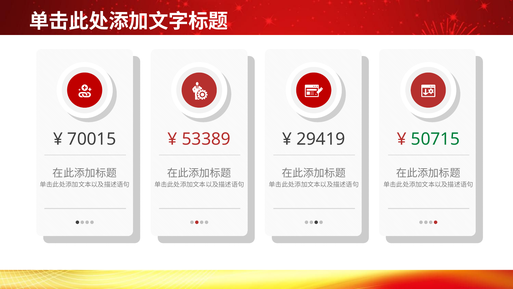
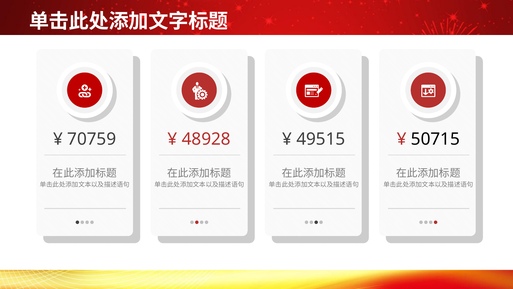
70015: 70015 -> 70759
53389: 53389 -> 48928
29419: 29419 -> 49515
50715 colour: green -> black
